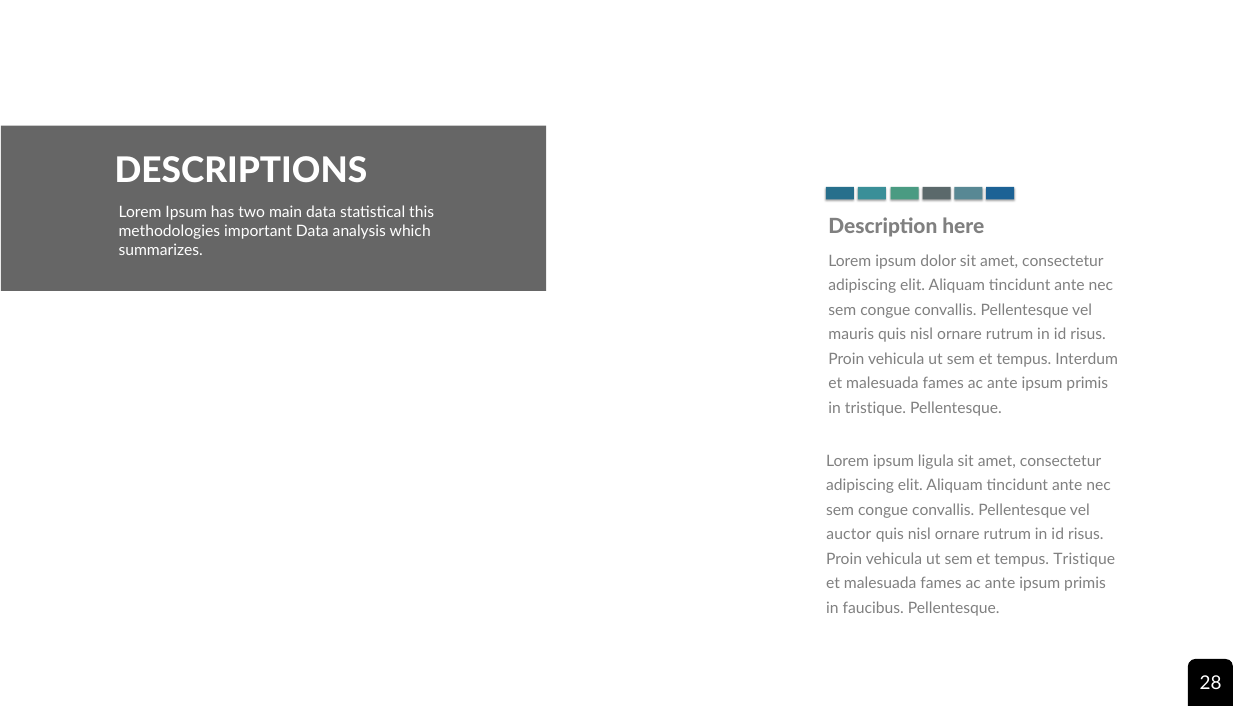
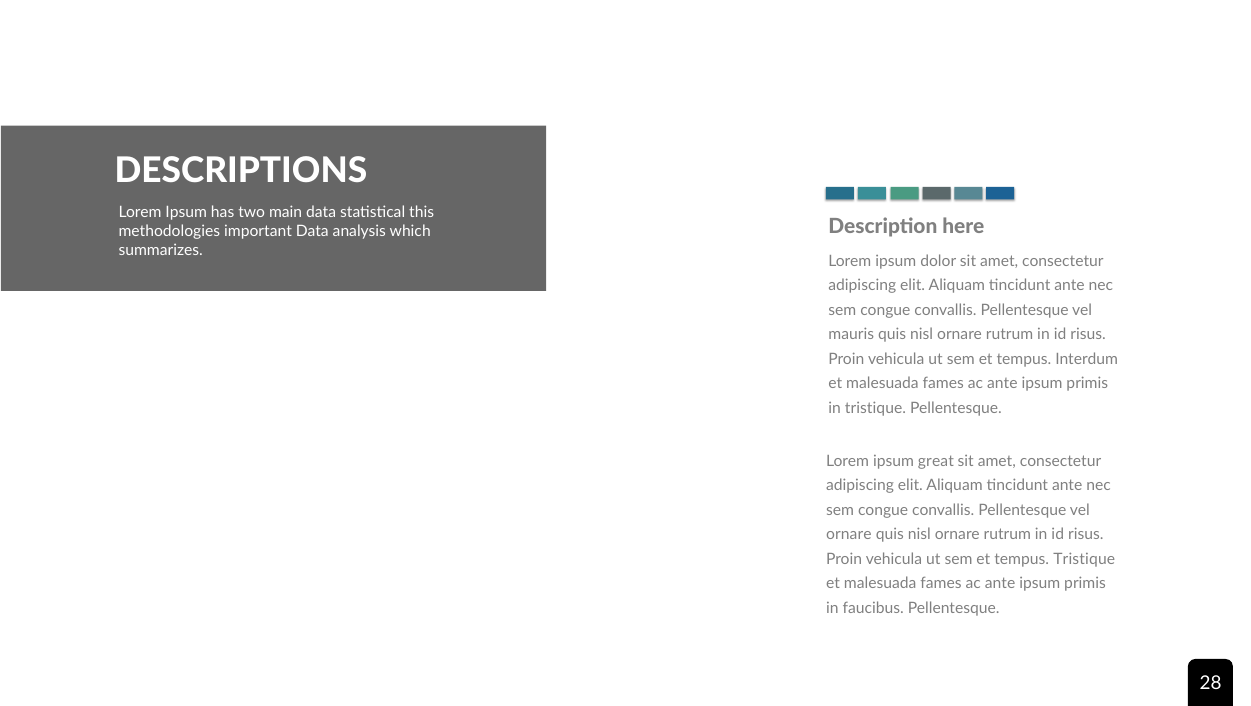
ligula: ligula -> great
auctor at (849, 534): auctor -> ornare
